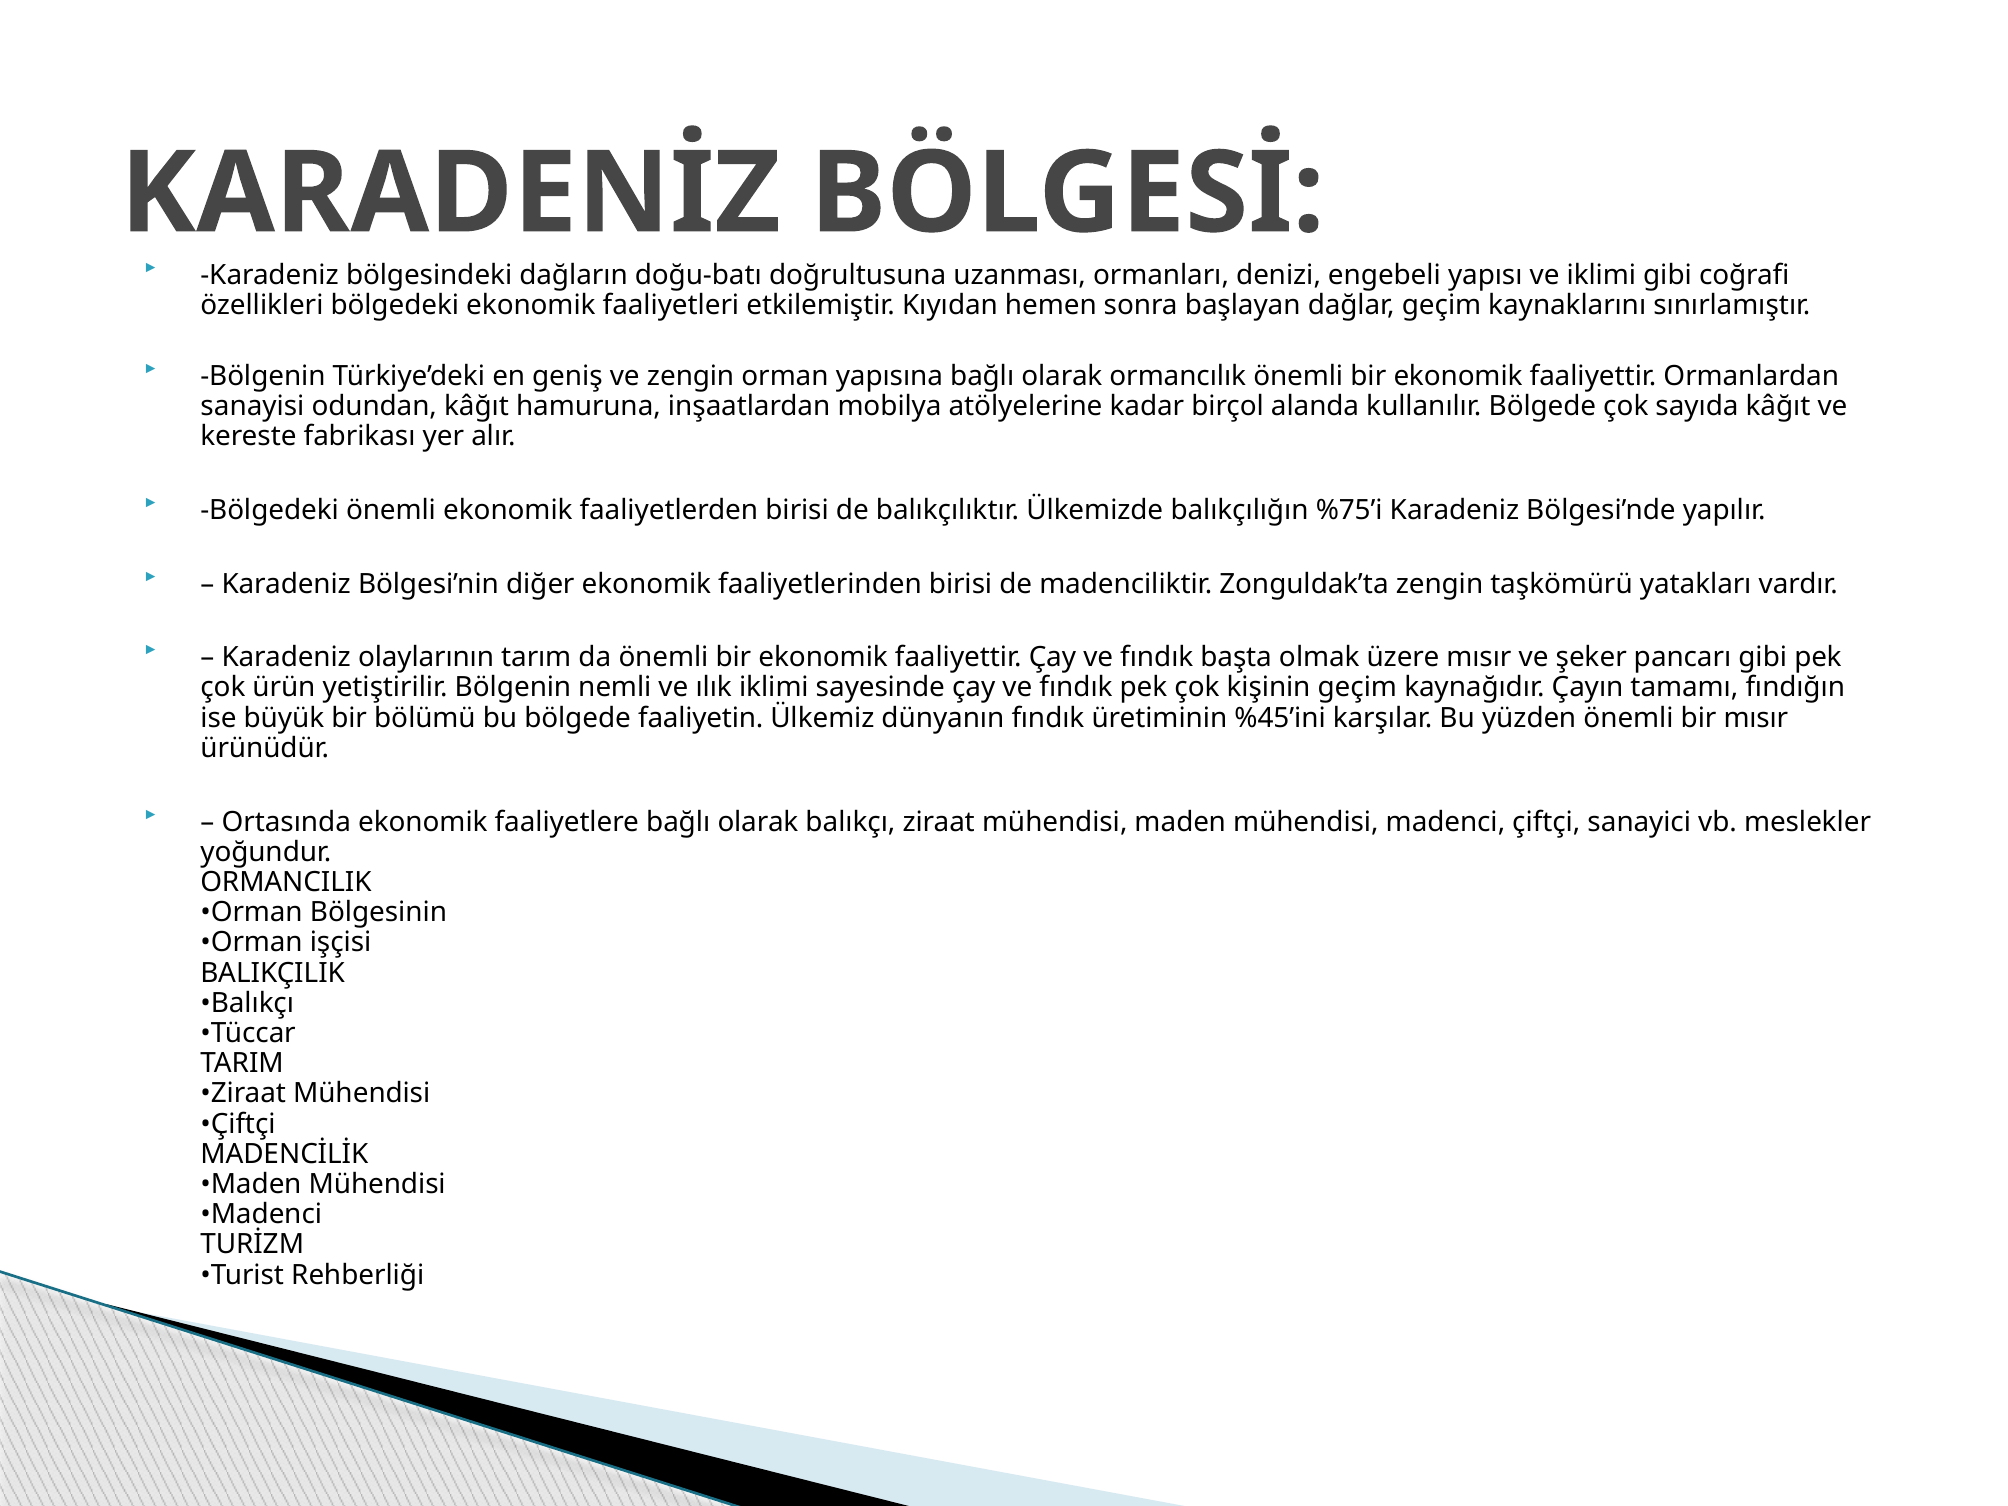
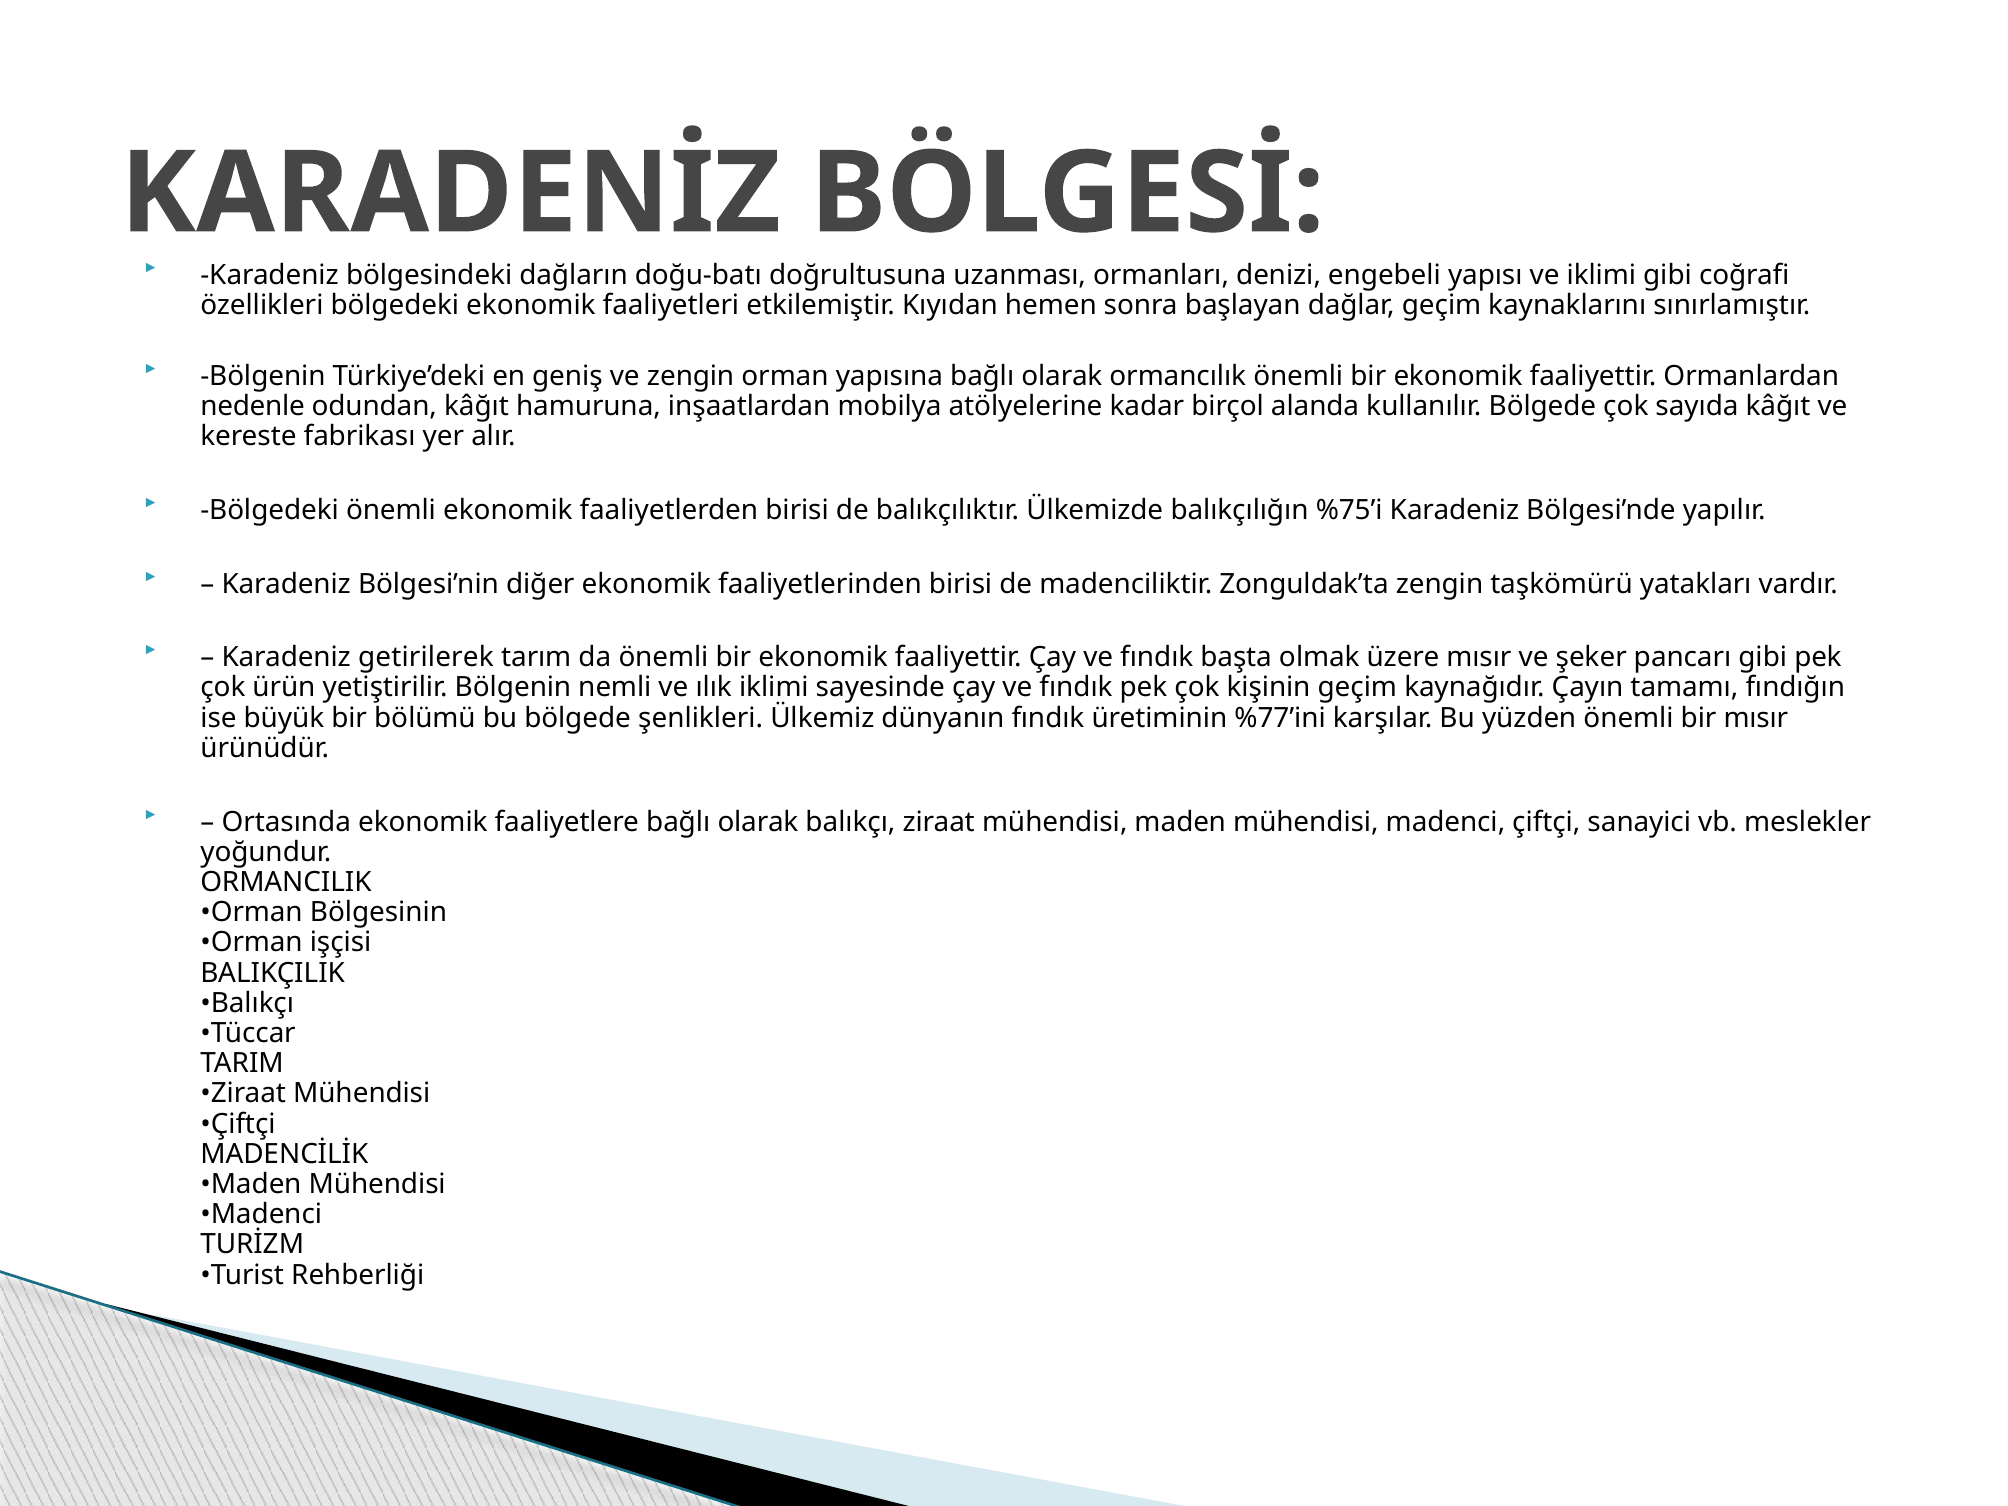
sanayisi: sanayisi -> nedenle
olaylarının: olaylarının -> getirilerek
faaliyetin: faaliyetin -> şenlikleri
%45’ini: %45’ini -> %77’ini
